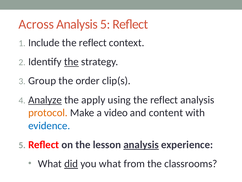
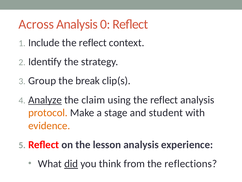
Analysis 5: 5 -> 0
the at (71, 62) underline: present -> none
order: order -> break
apply: apply -> claim
video: video -> stage
content: content -> student
evidence colour: blue -> orange
analysis at (141, 144) underline: present -> none
you what: what -> think
classrooms: classrooms -> reflections
